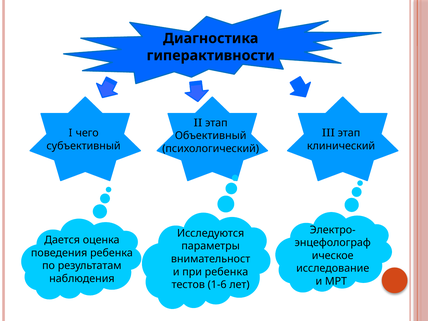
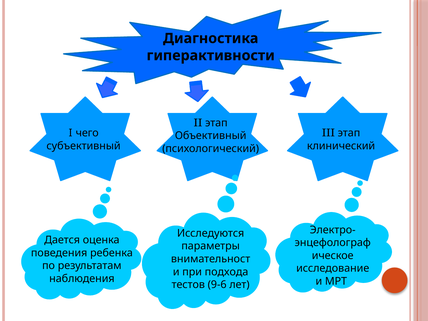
при ребенка: ребенка -> подхода
1-6: 1-6 -> 9-6
